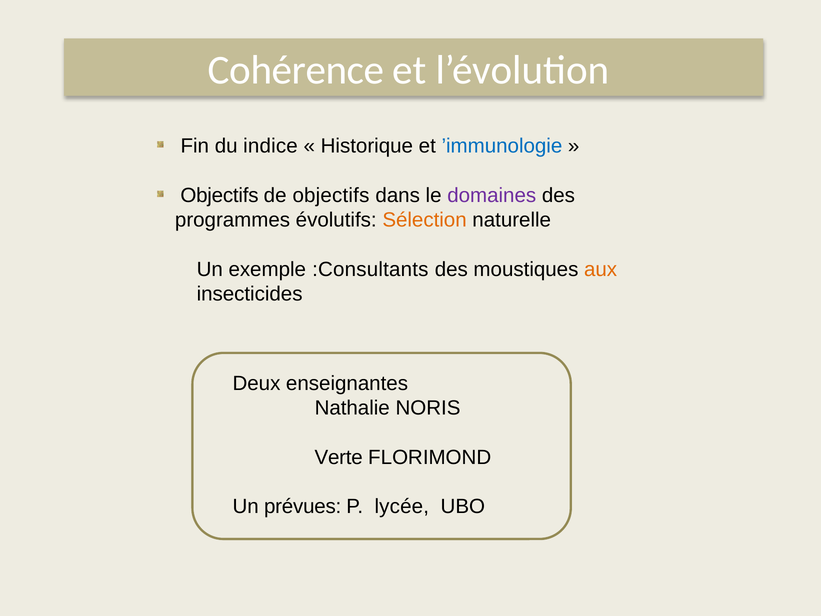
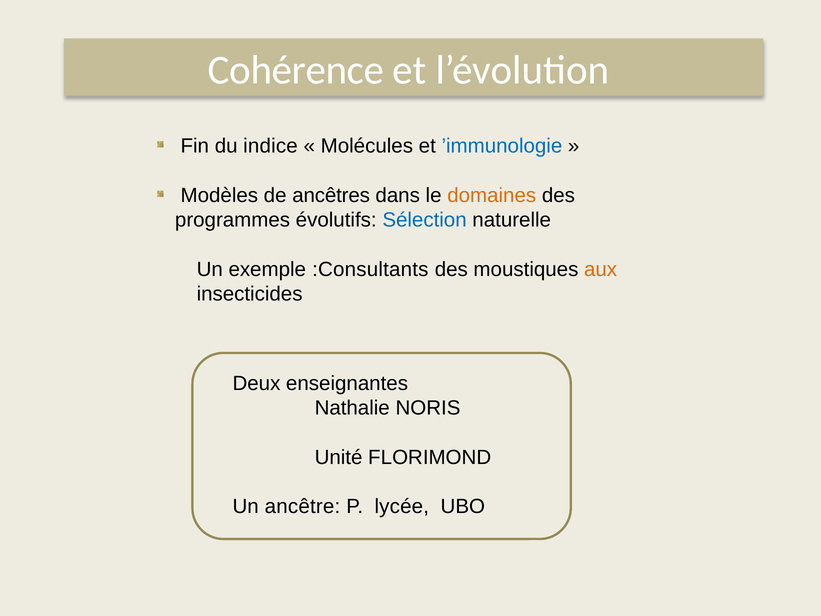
Historique: Historique -> Molécules
Objectifs at (219, 195): Objectifs -> Modèles
de objectifs: objectifs -> ancêtres
domaines colour: purple -> orange
Sélection colour: orange -> blue
Verte: Verte -> Unité
prévues: prévues -> ancêtre
